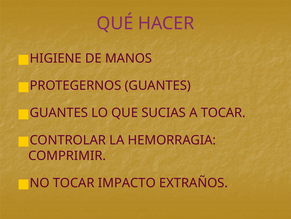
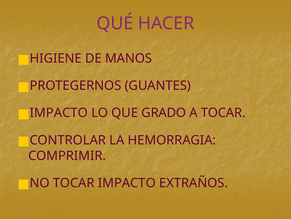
GUANTES at (59, 112): GUANTES -> IMPACTO
SUCIAS: SUCIAS -> GRADO
